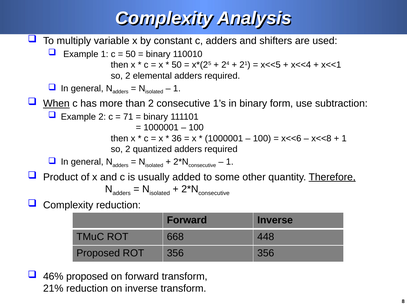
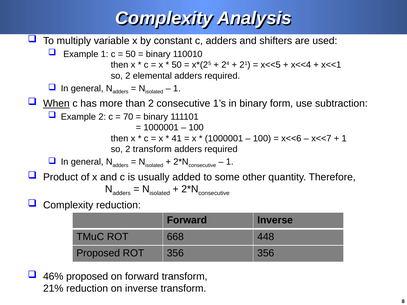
71: 71 -> 70
36: 36 -> 41
x<<8: x<<8 -> x<<7
2 quantized: quantized -> transform
Therefore underline: present -> none
